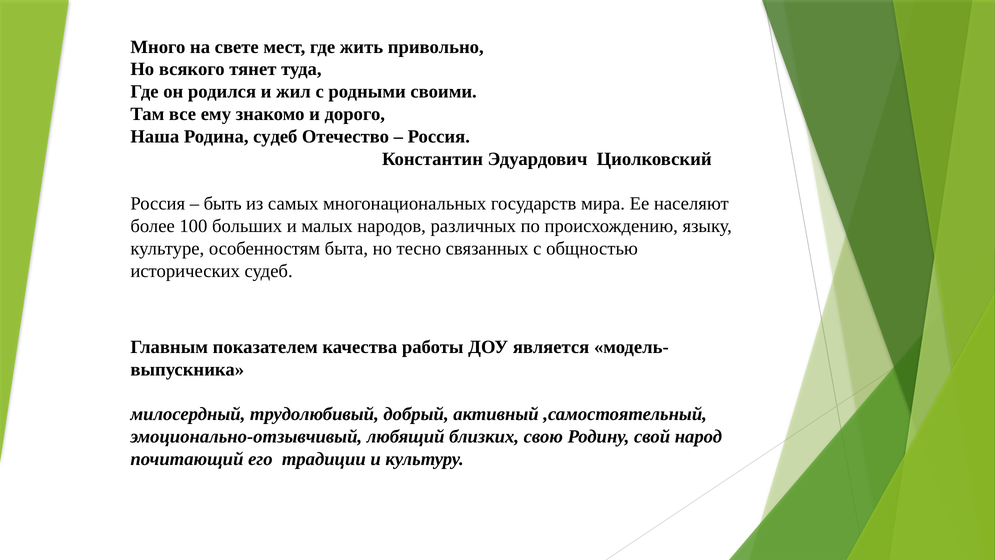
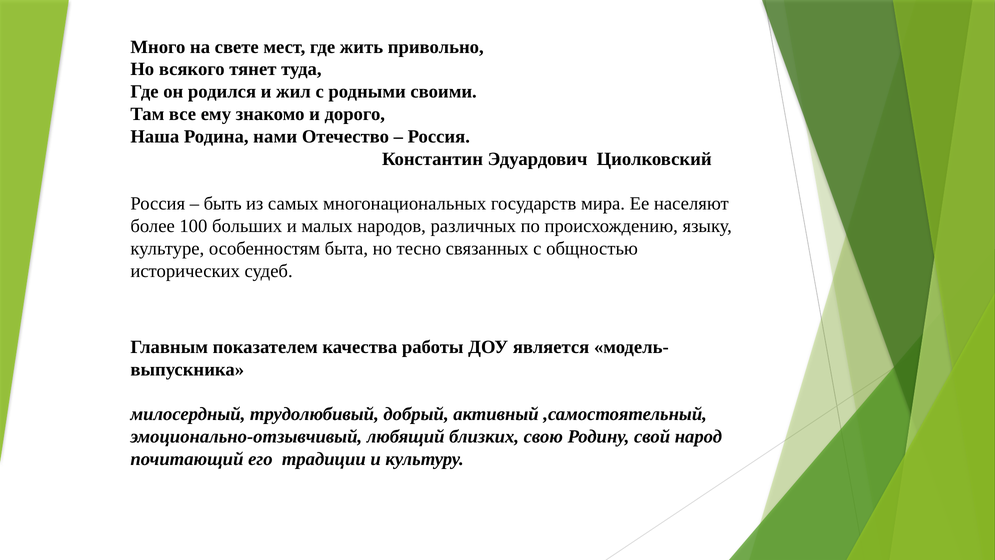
Родина судеб: судеб -> нами
